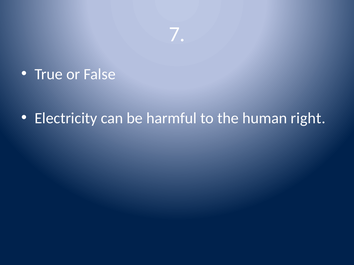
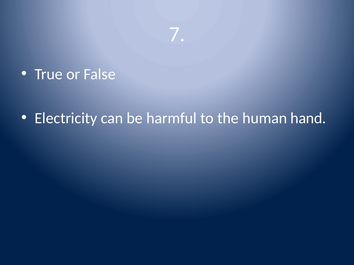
right: right -> hand
